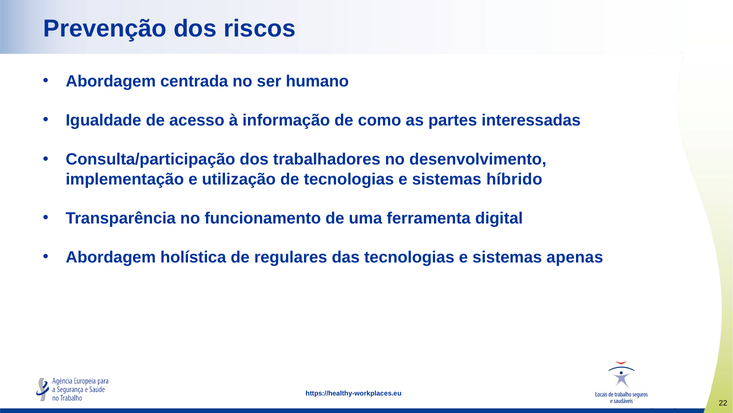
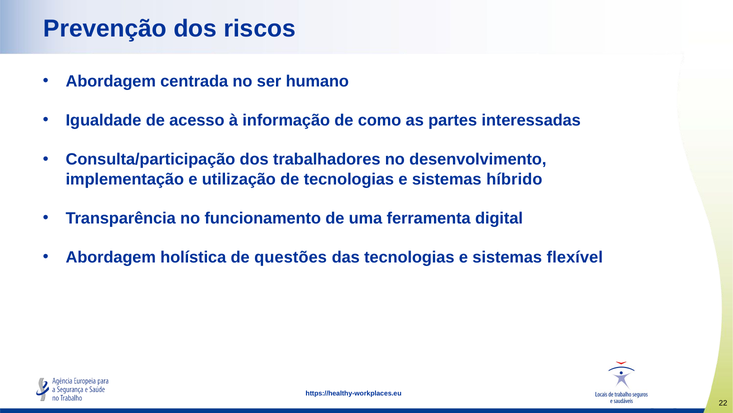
regulares: regulares -> questões
apenas: apenas -> flexível
